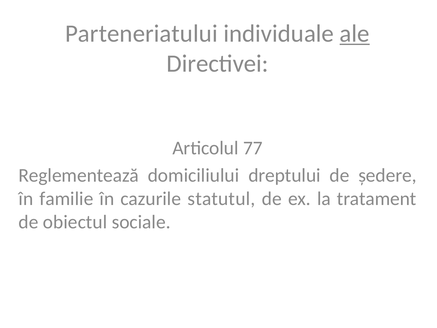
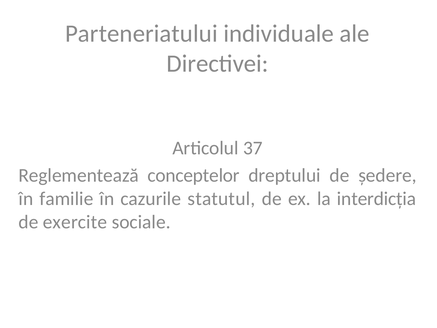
ale underline: present -> none
77: 77 -> 37
domiciliului: domiciliului -> conceptelor
tratament: tratament -> interdicția
obiectul: obiectul -> exercite
